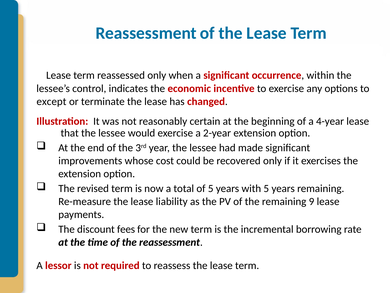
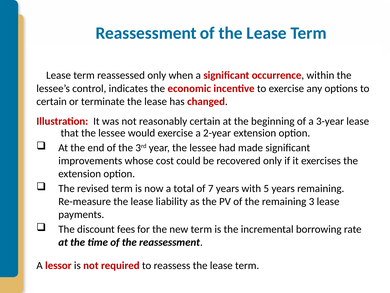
except at (51, 101): except -> certain
4-year: 4-year -> 3-year
of 5: 5 -> 7
9: 9 -> 3
